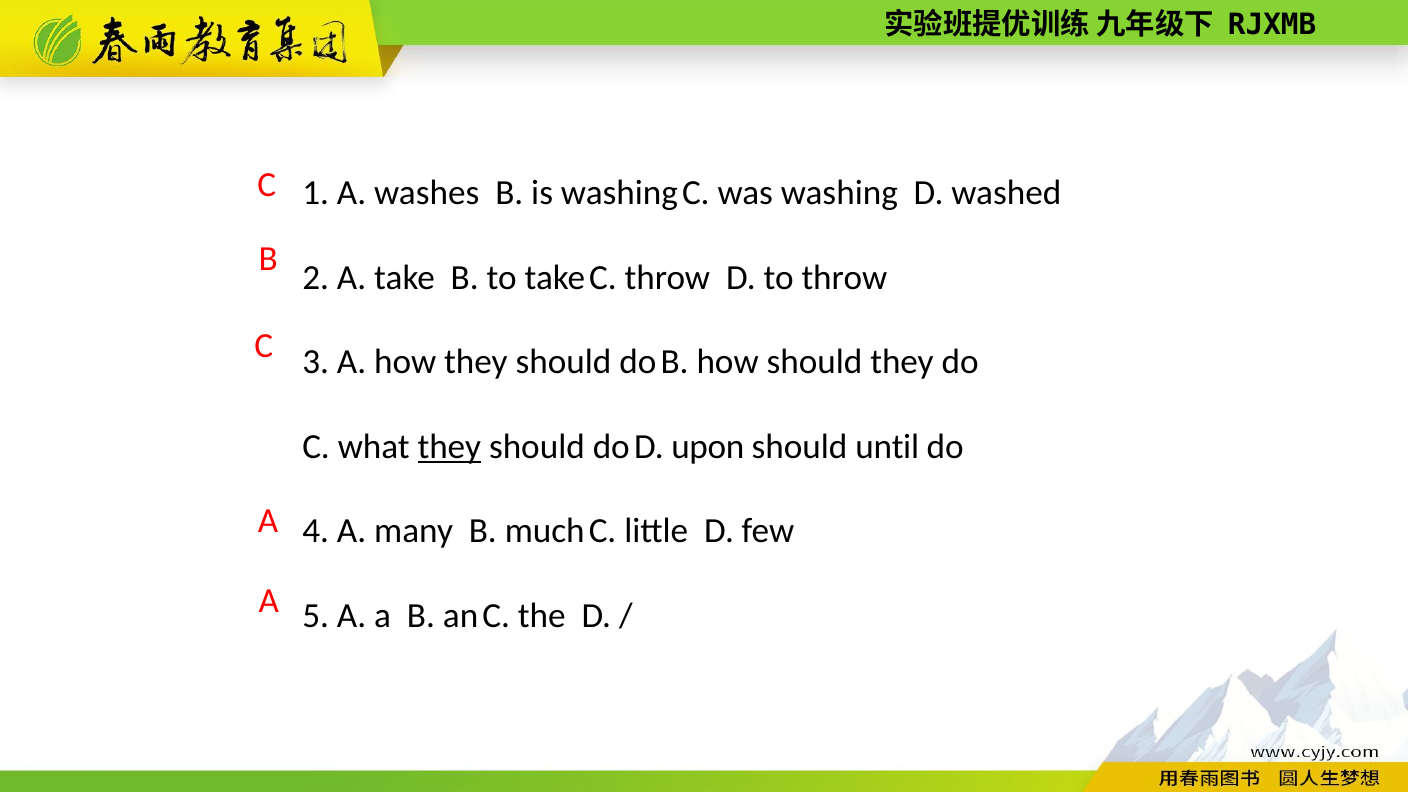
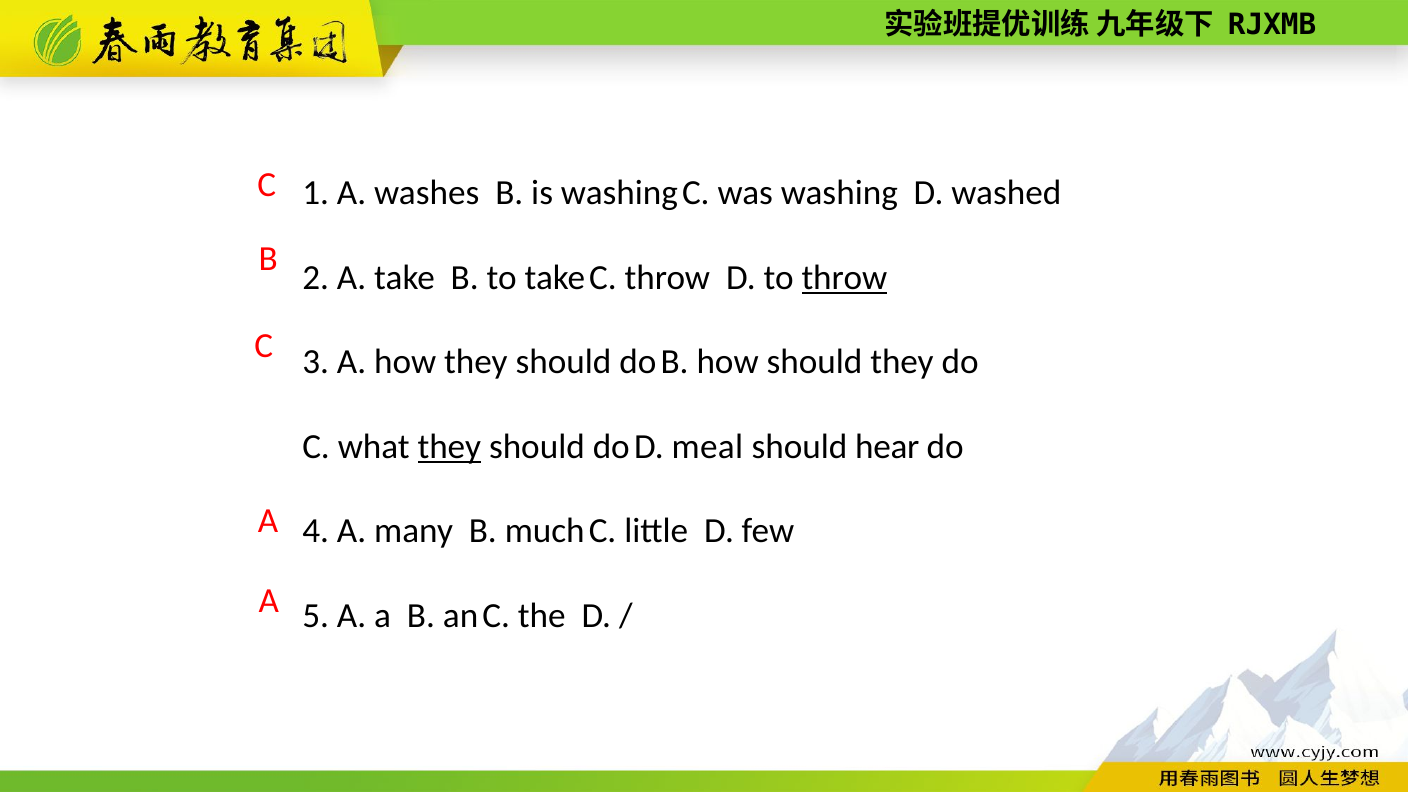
throw at (844, 278) underline: none -> present
upon: upon -> meal
until: until -> hear
